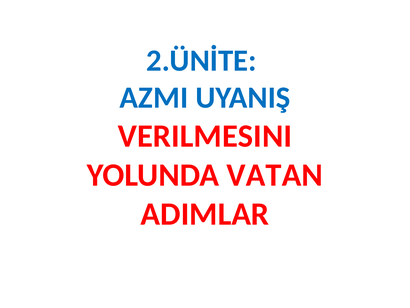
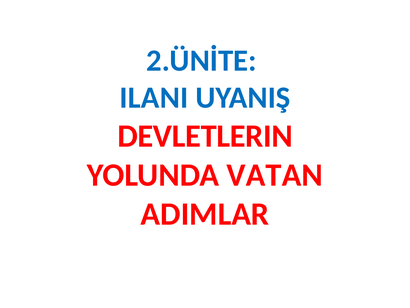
AZMI: AZMI -> ILANI
VERILMESINI: VERILMESINI -> DEVLETLERIN
